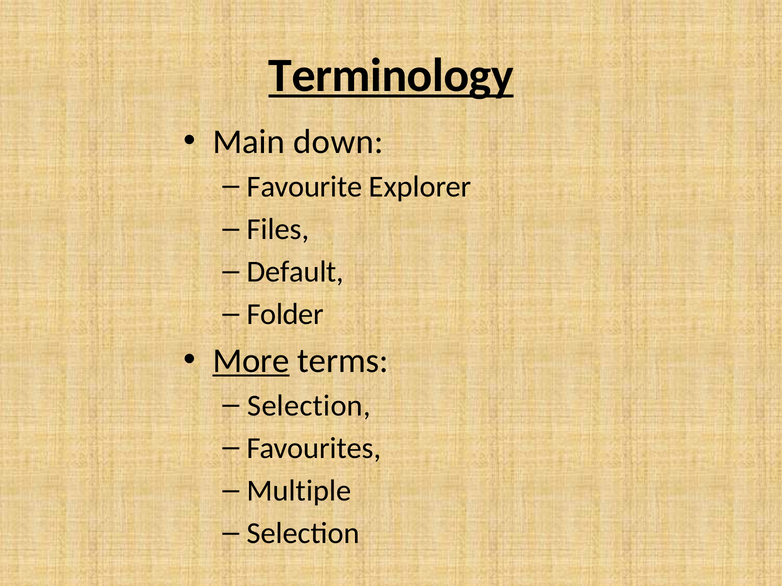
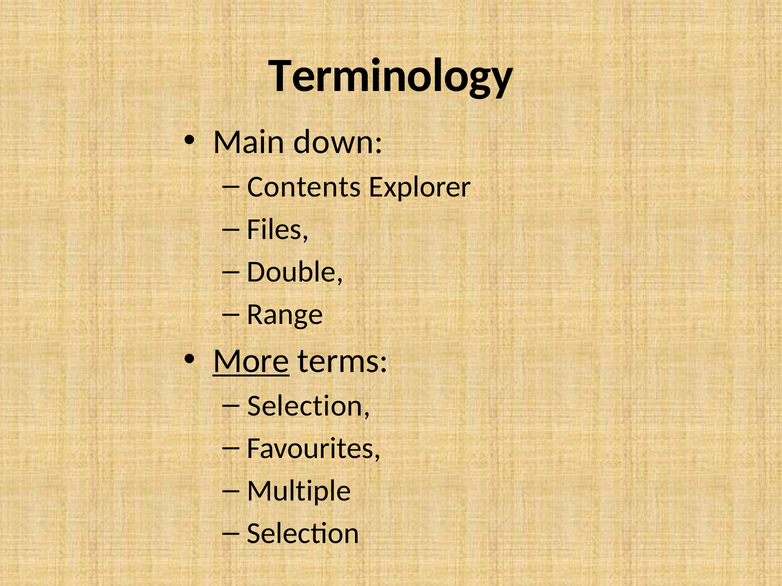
Terminology underline: present -> none
Favourite: Favourite -> Contents
Default: Default -> Double
Folder: Folder -> Range
